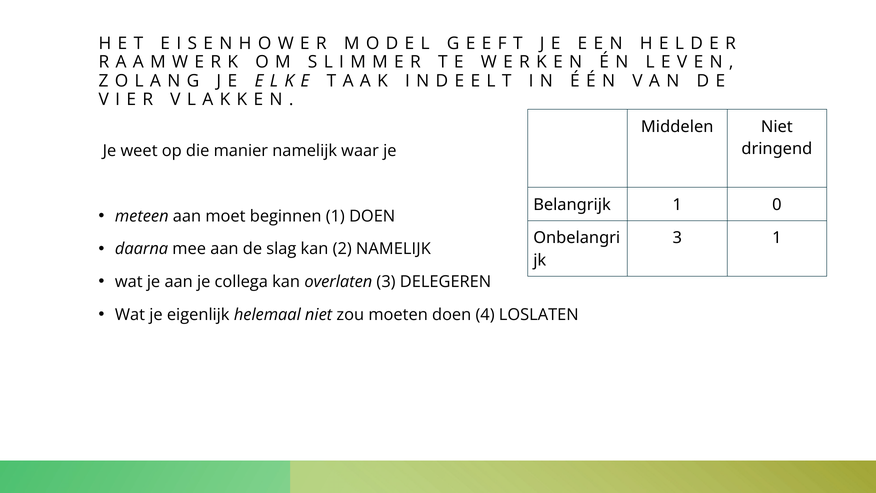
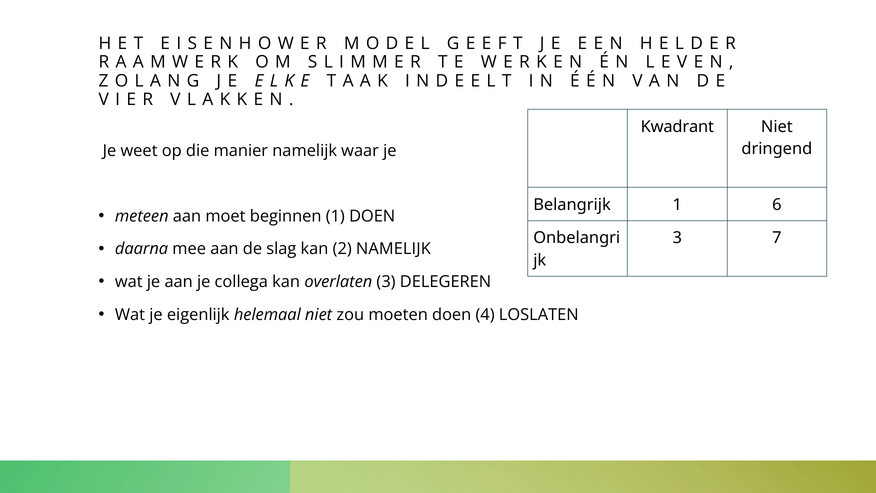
Middelen: Middelen -> Kwadrant
0: 0 -> 6
3 1: 1 -> 7
